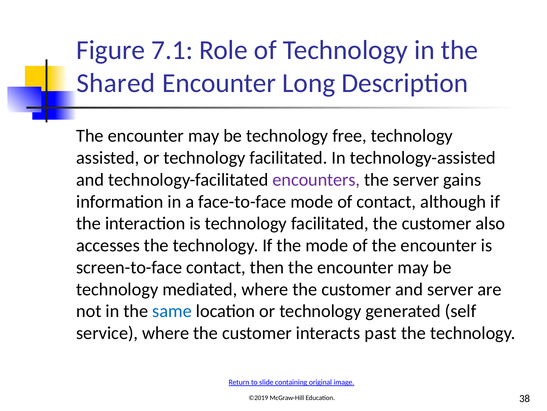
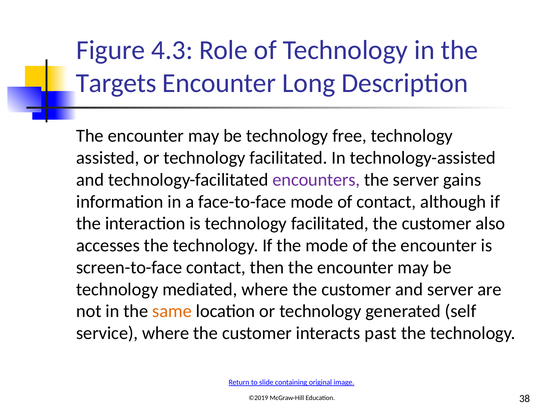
7.1: 7.1 -> 4.3
Shared: Shared -> Targets
same colour: blue -> orange
